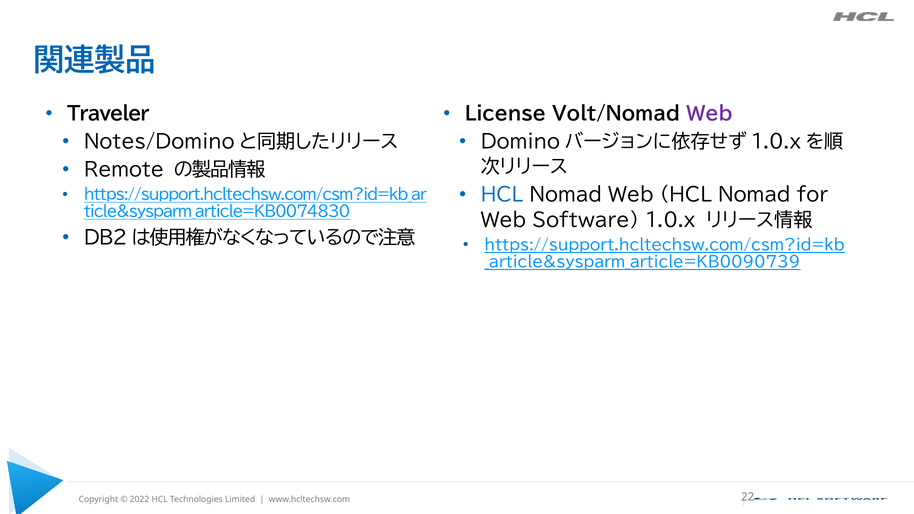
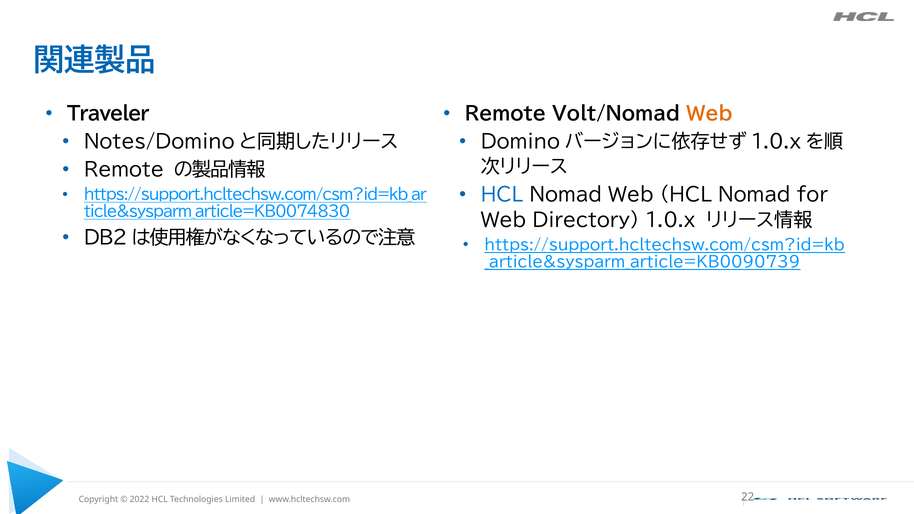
License at (505, 114): License -> Remote
Web at (709, 114) colour: purple -> orange
Software: Software -> Directory
